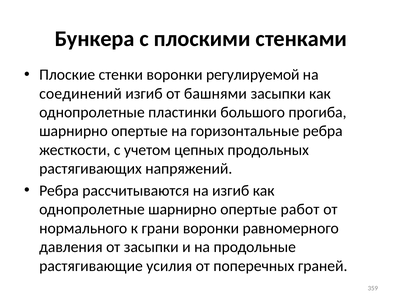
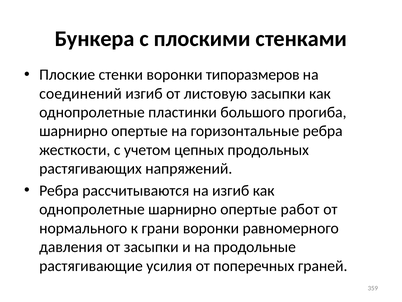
регулируемой: регулируемой -> типоразмеров
башнями: башнями -> листовую
